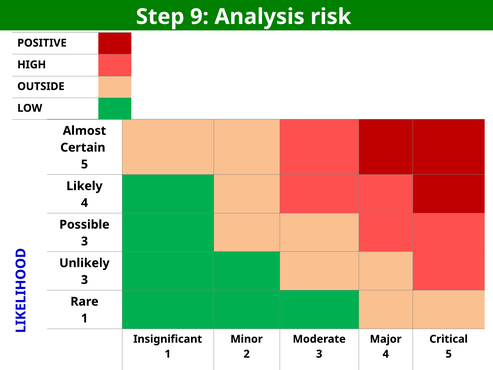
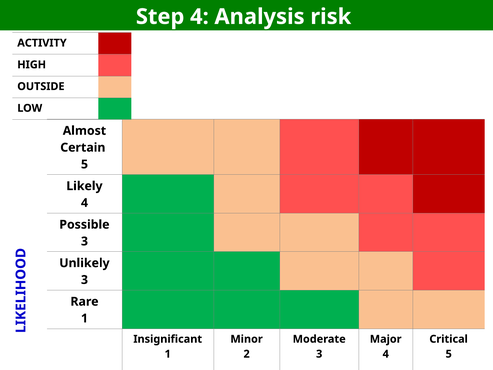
Step 9: 9 -> 4
POSITIVE: POSITIVE -> ACTIVITY
